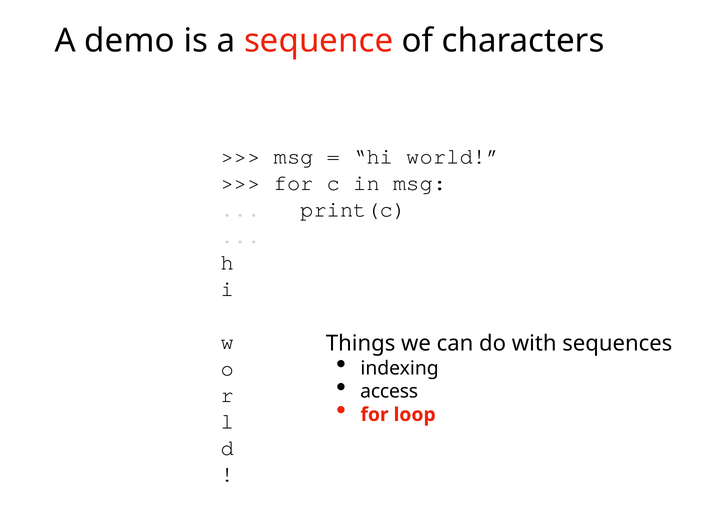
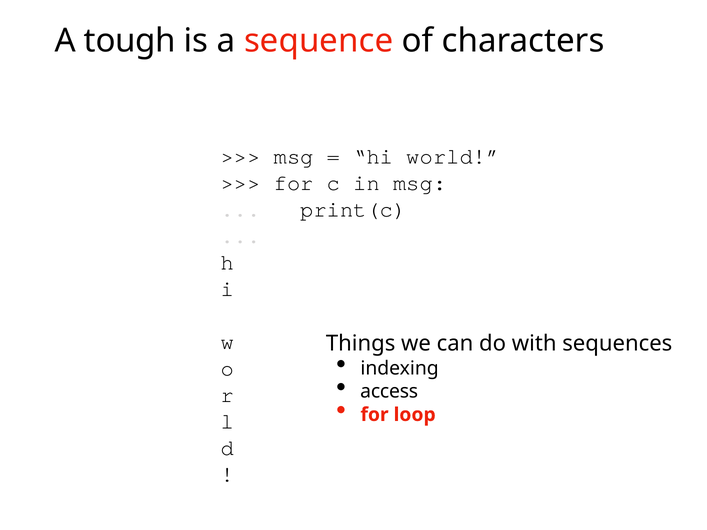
demo: demo -> tough
